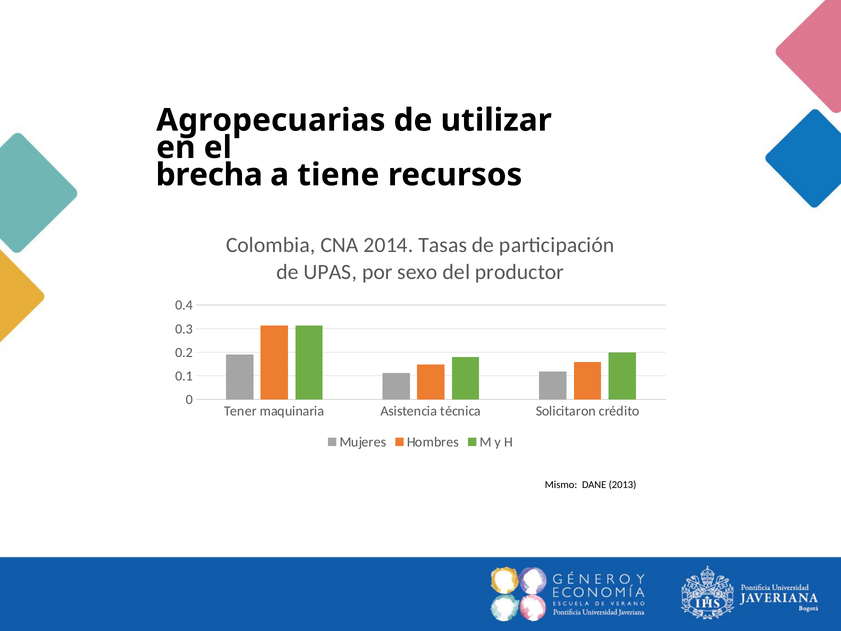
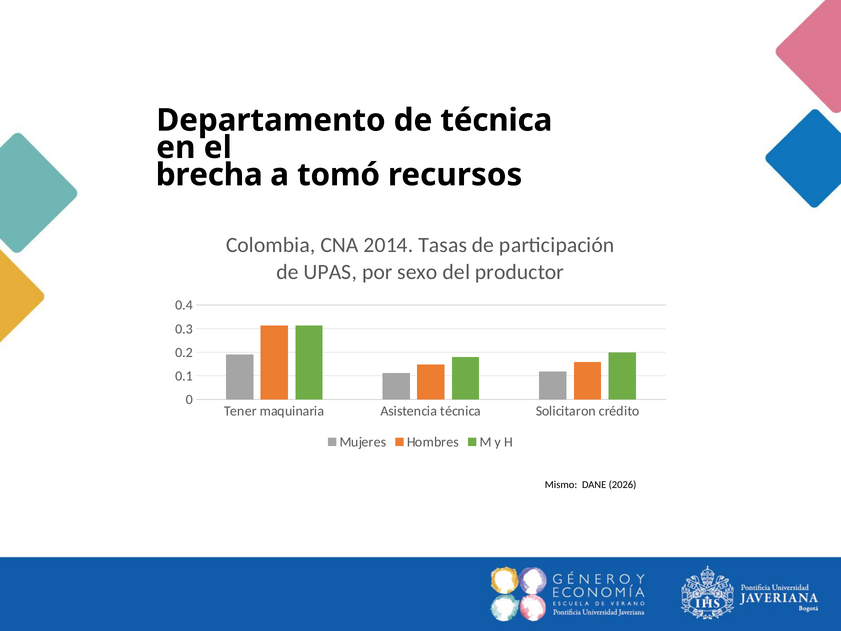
Agropecuarias: Agropecuarias -> Departamento
de utilizar: utilizar -> técnica
tiene: tiene -> tomó
2013: 2013 -> 2026
